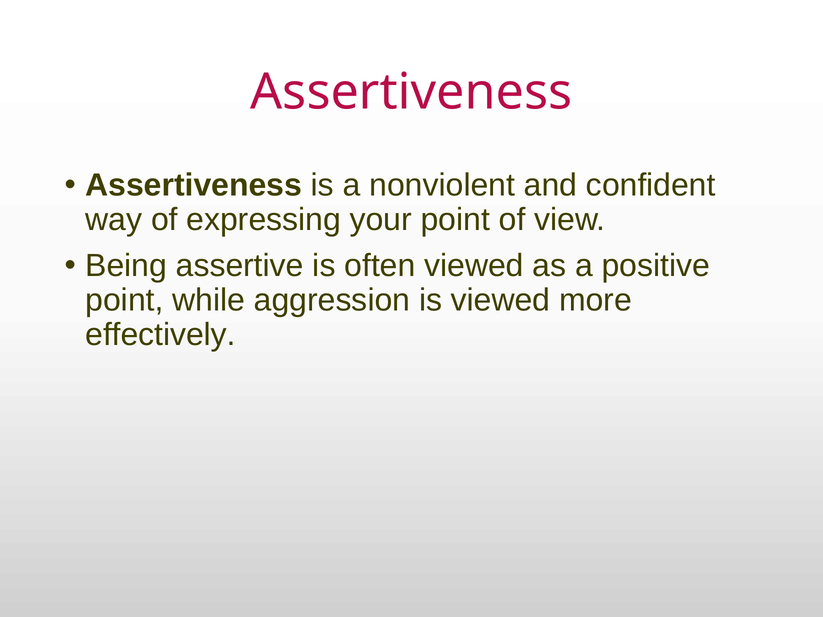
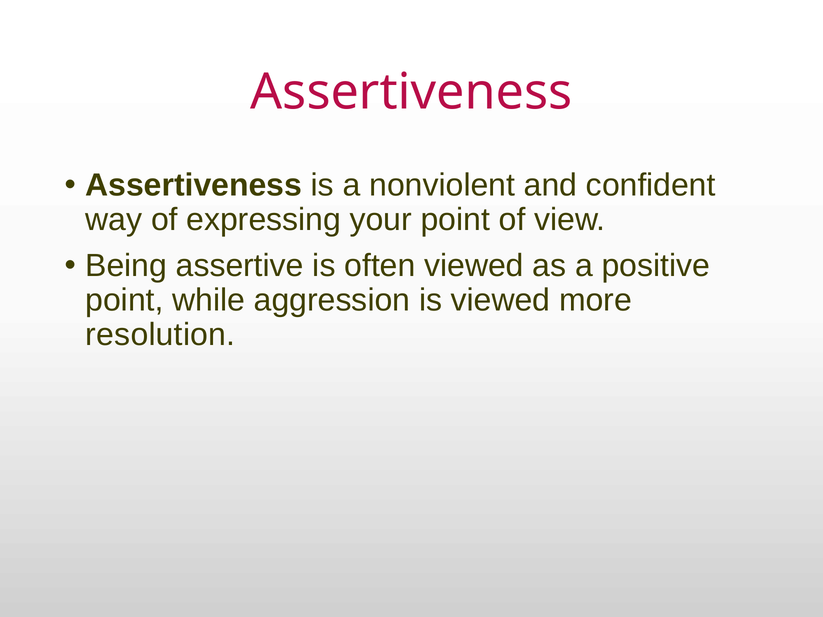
effectively: effectively -> resolution
